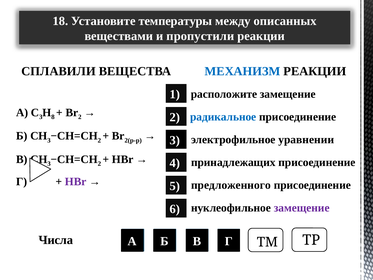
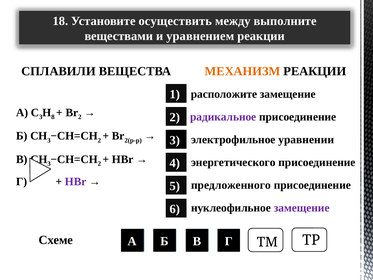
температуры: температуры -> осуществить
описанных: описанных -> выполните
пропустили: пропустили -> уравнением
МЕХАНИЗМ colour: blue -> orange
радикальное colour: blue -> purple
принадлежащих: принадлежащих -> энергетического
Числа: Числа -> Схеме
